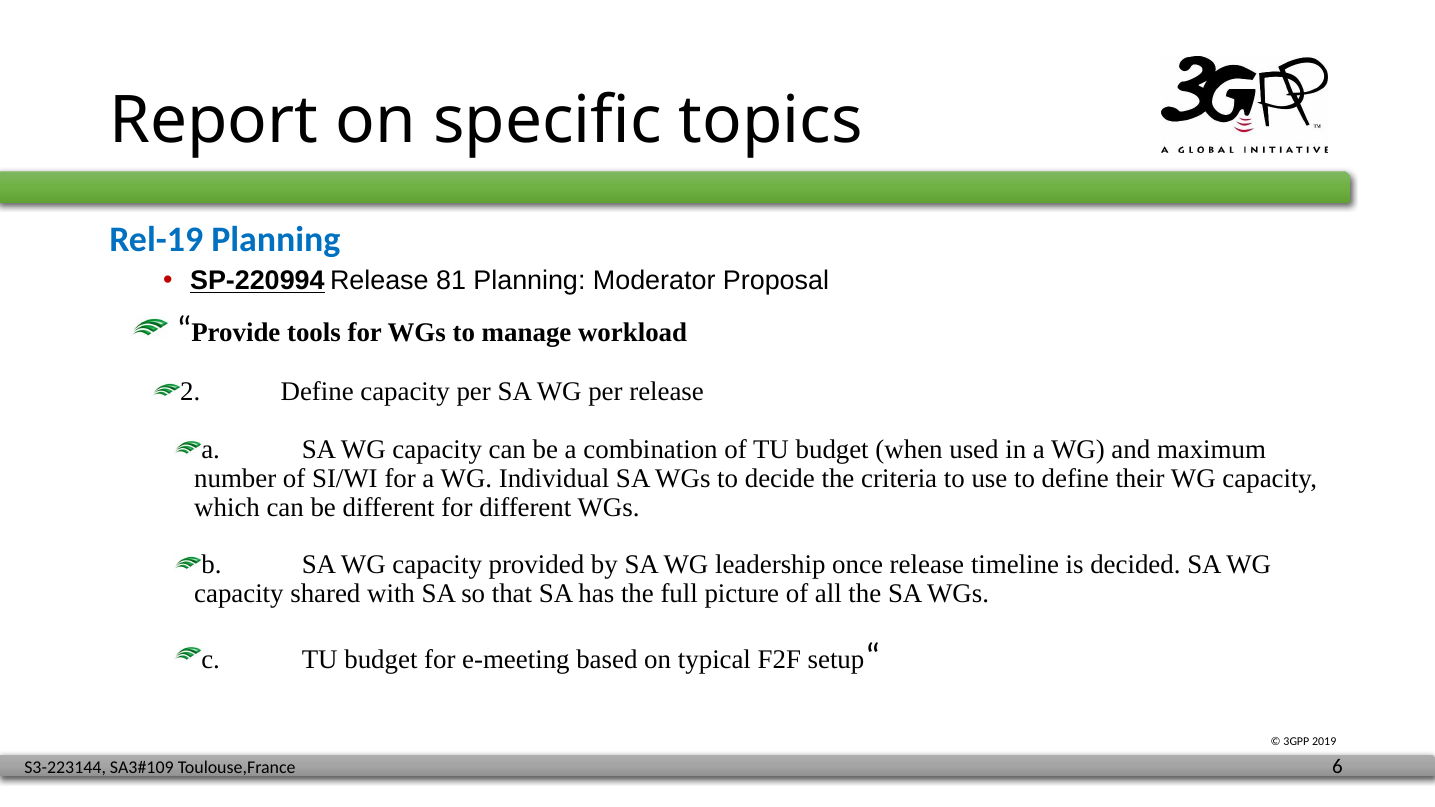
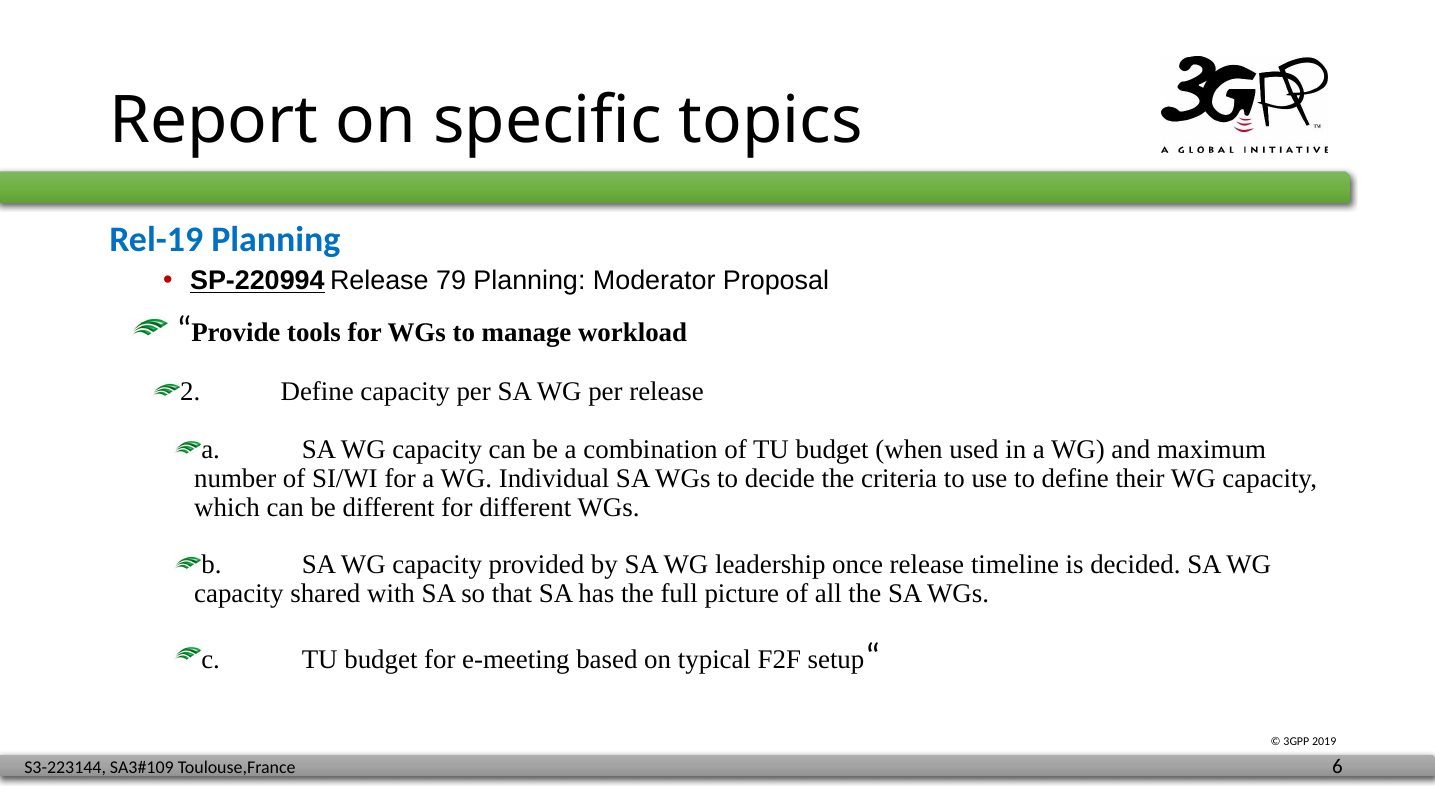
81: 81 -> 79
